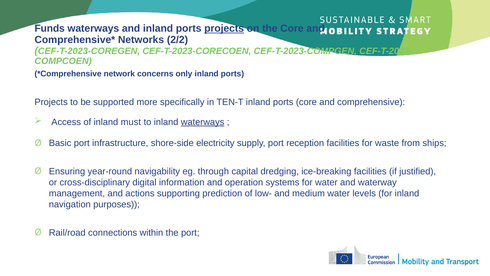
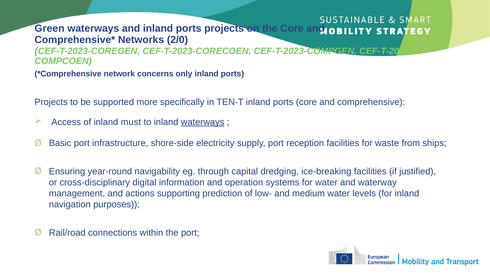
Funds: Funds -> Green
projects at (224, 29) underline: present -> none
2/2: 2/2 -> 2/0
